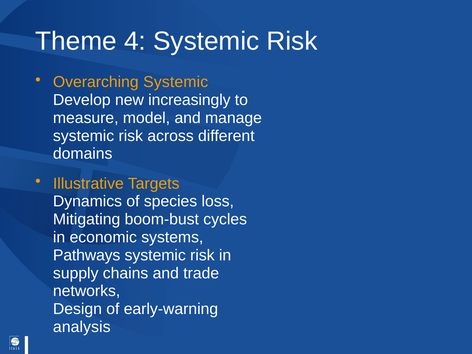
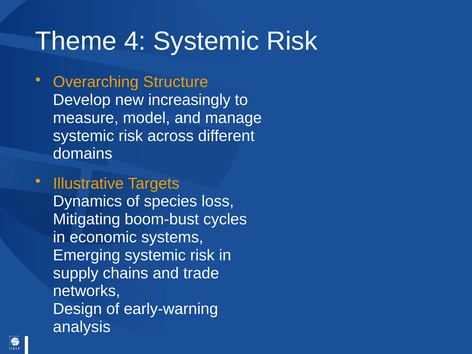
Overarching Systemic: Systemic -> Structure
Pathways: Pathways -> Emerging
